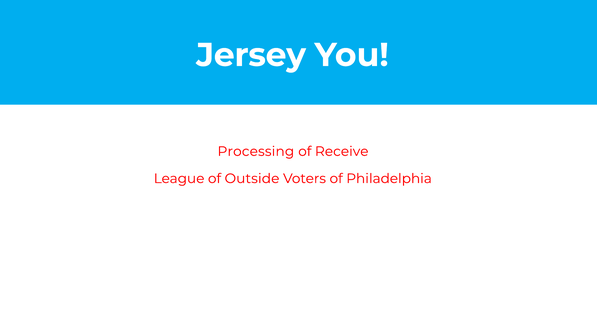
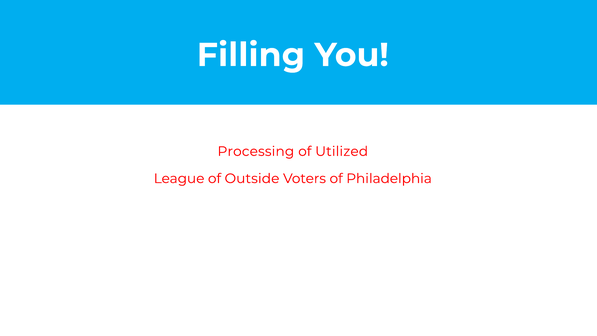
Jersey: Jersey -> Filling
Receive: Receive -> Utilized
